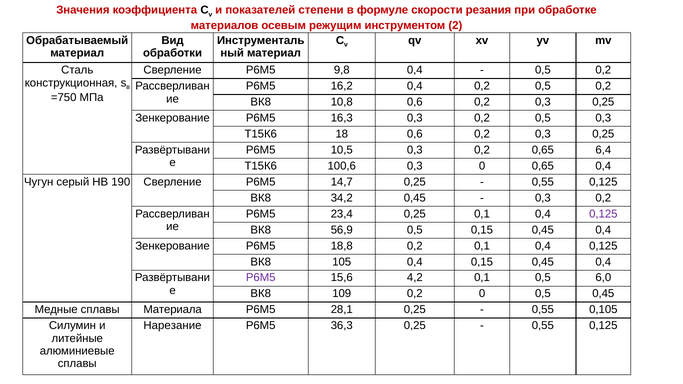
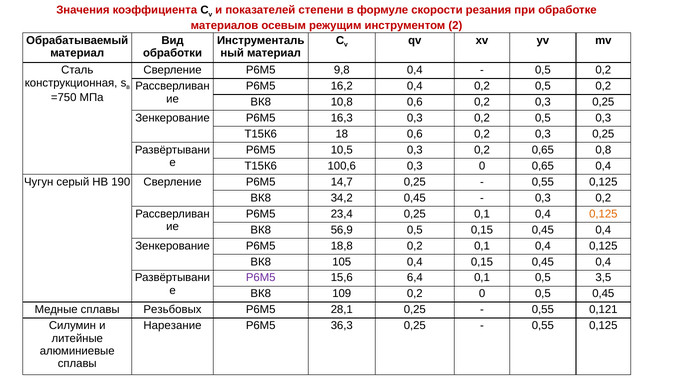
6,4: 6,4 -> 0,8
0,125 at (603, 214) colour: purple -> orange
4,2: 4,2 -> 6,4
6,0: 6,0 -> 3,5
Материала: Материала -> Резьбовых
0,105: 0,105 -> 0,121
